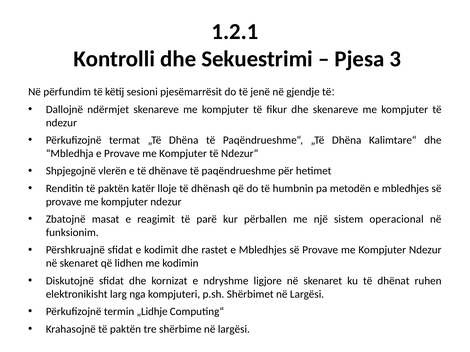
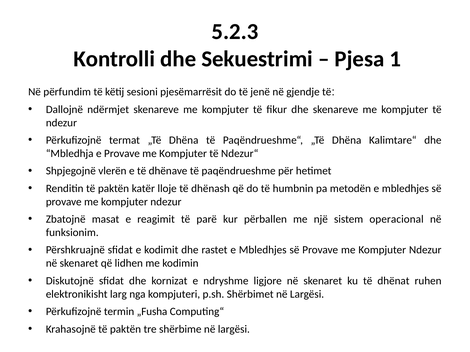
1.2.1: 1.2.1 -> 5.2.3
3: 3 -> 1
„Lidhje: „Lidhje -> „Fusha
